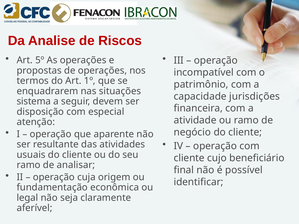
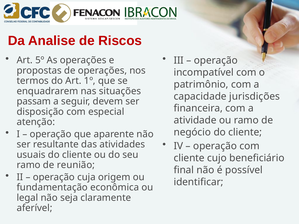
sistema: sistema -> passam
analisar: analisar -> reunião
